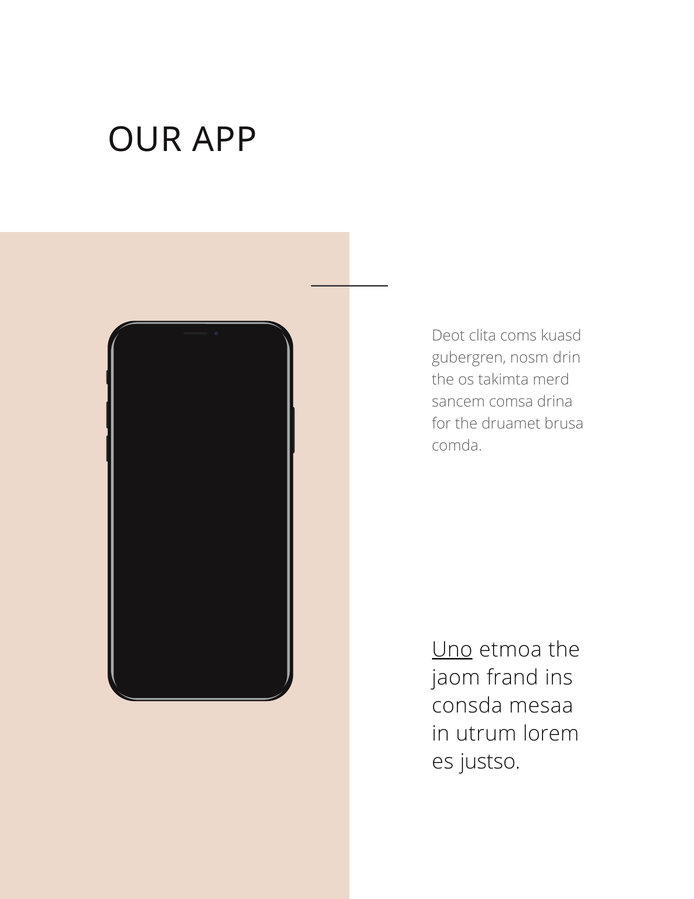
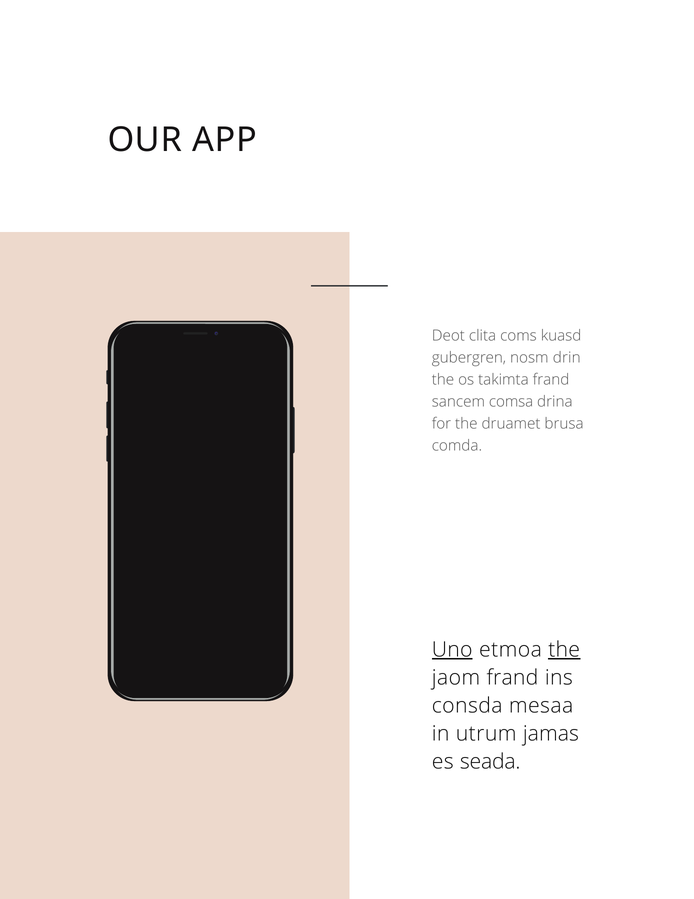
takimta merd: merd -> frand
the at (564, 649) underline: none -> present
lorem: lorem -> jamas
justso: justso -> seada
